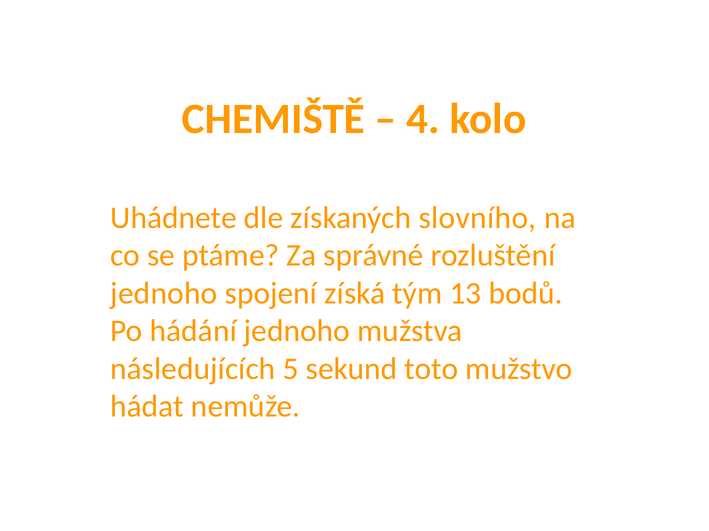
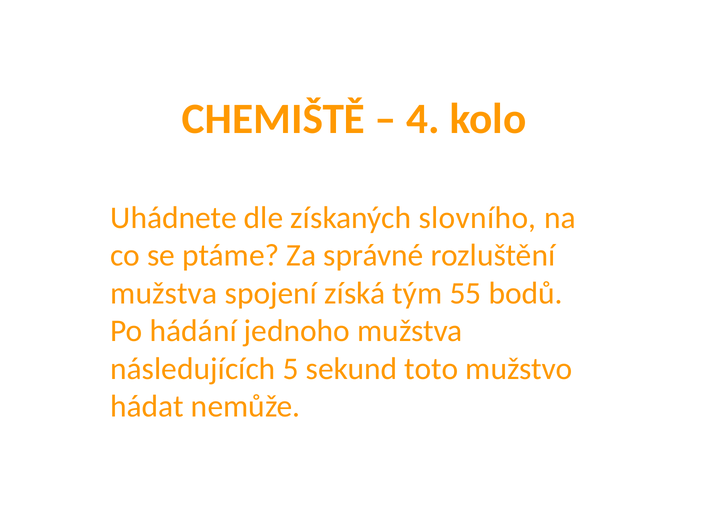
jednoho at (164, 294): jednoho -> mužstva
13: 13 -> 55
